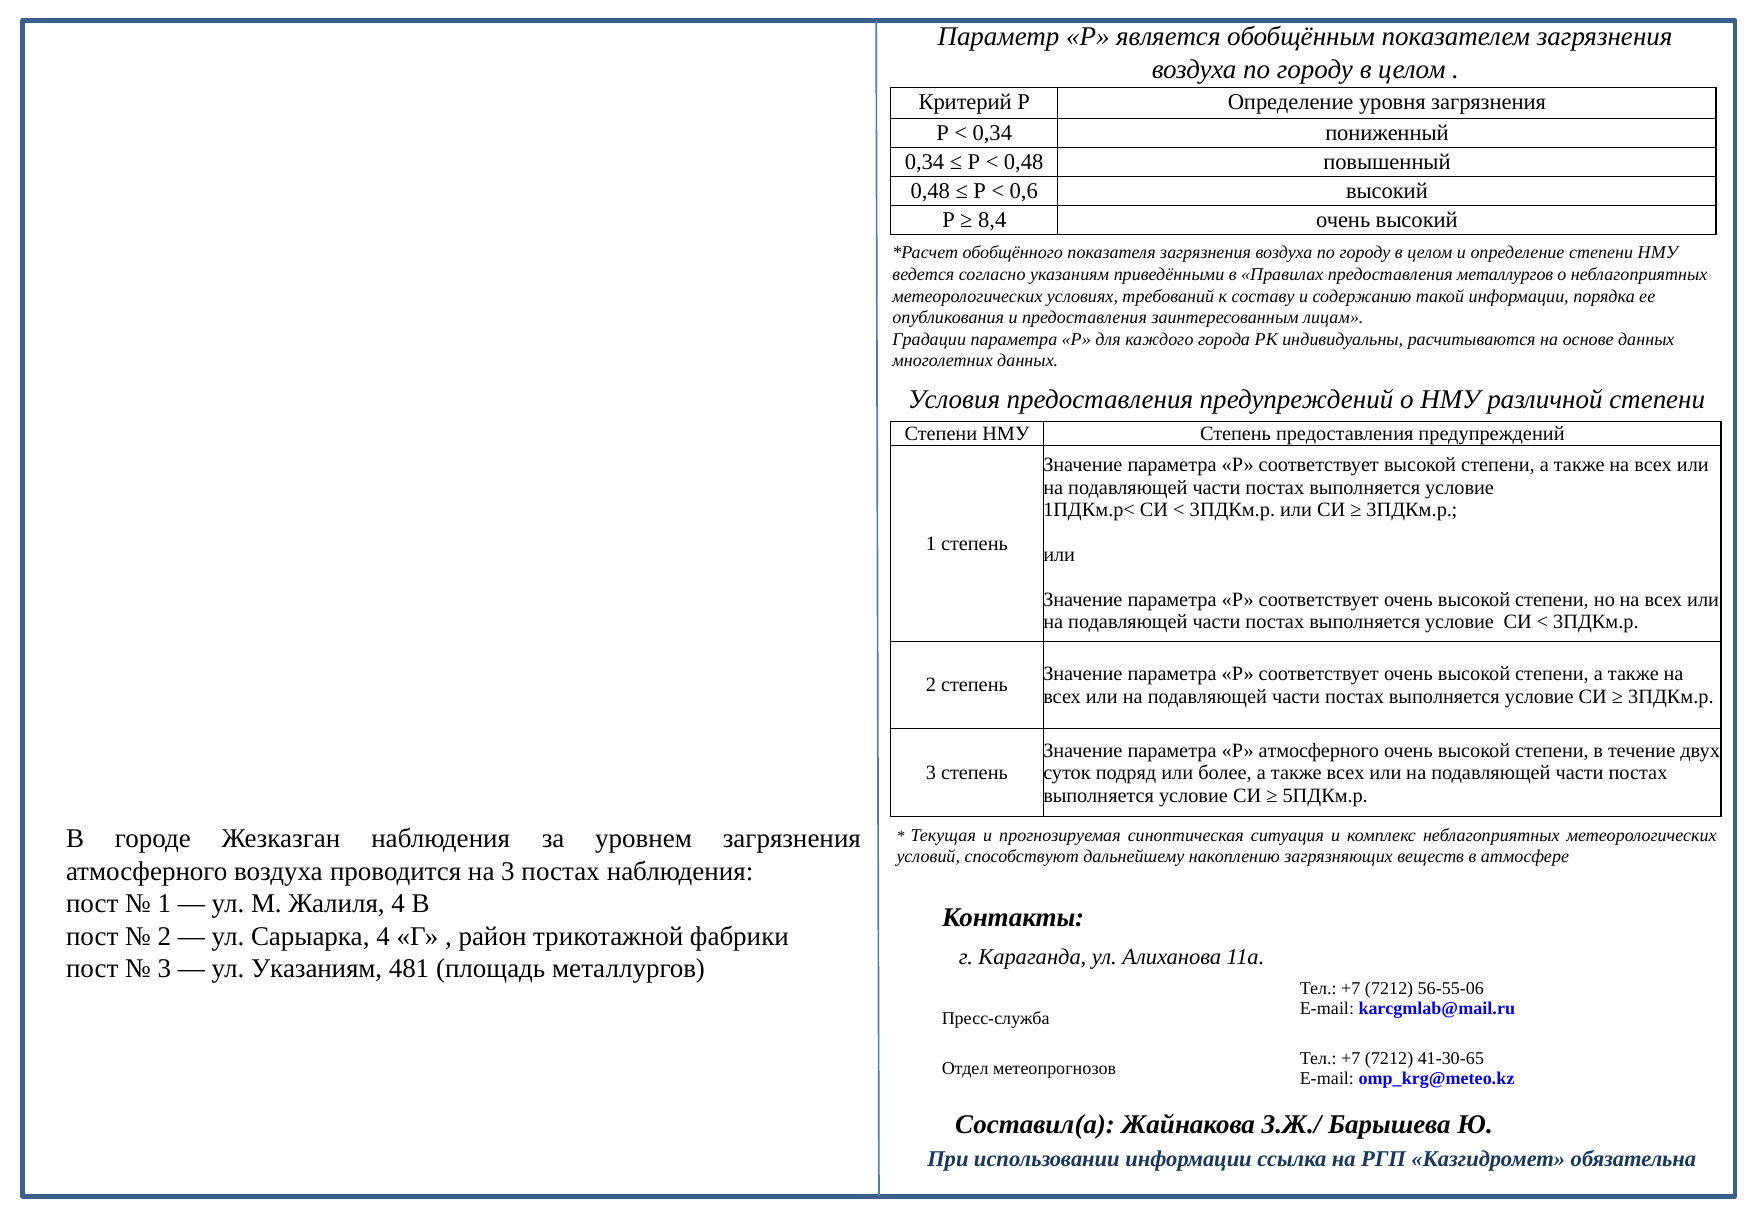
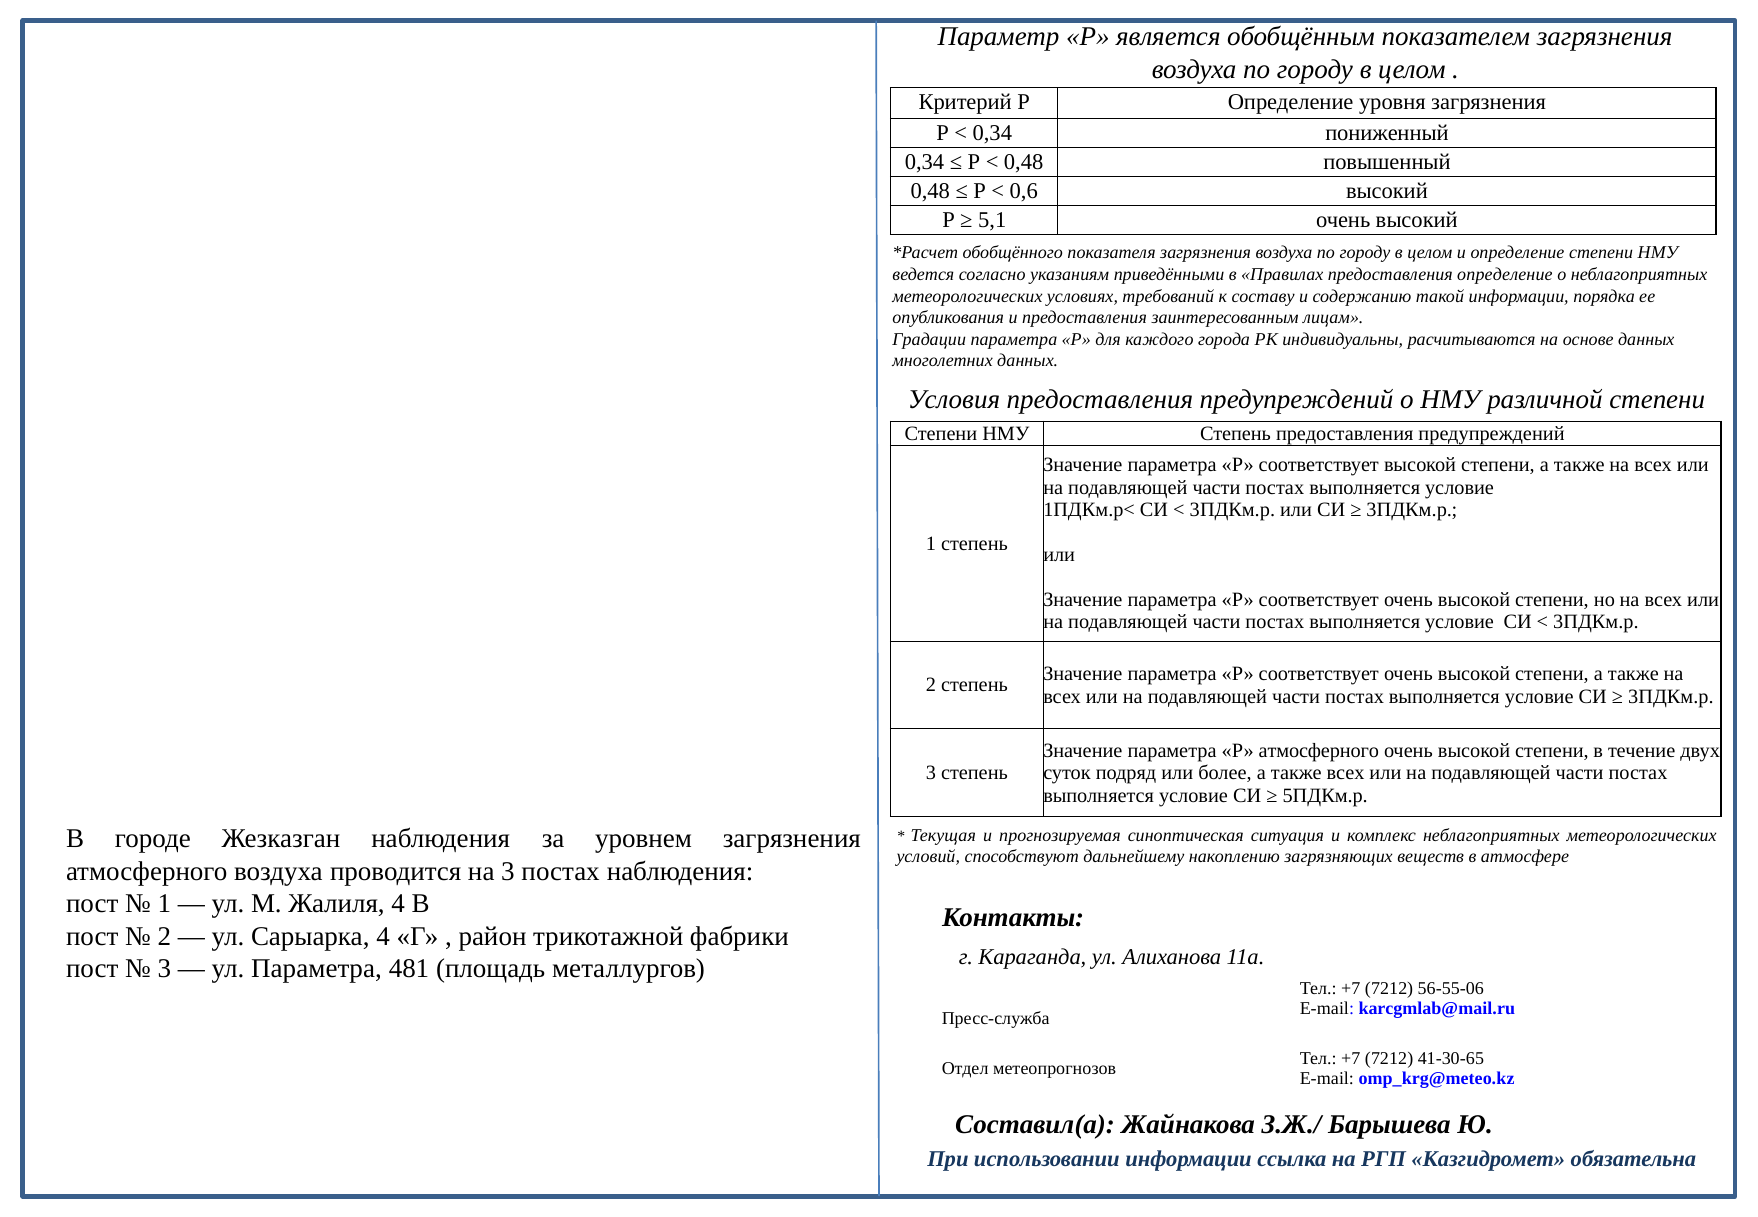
8,4: 8,4 -> 5,1
предоставления металлургов: металлургов -> определение
ул Указаниям: Указаниям -> Параметра
